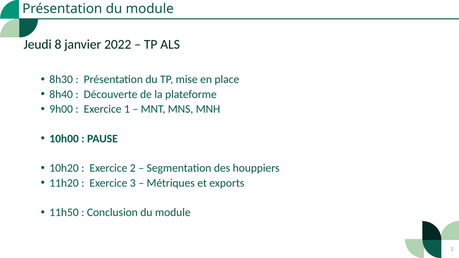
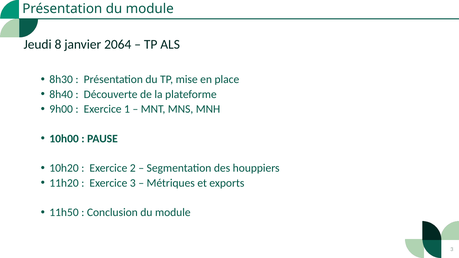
2022: 2022 -> 2064
